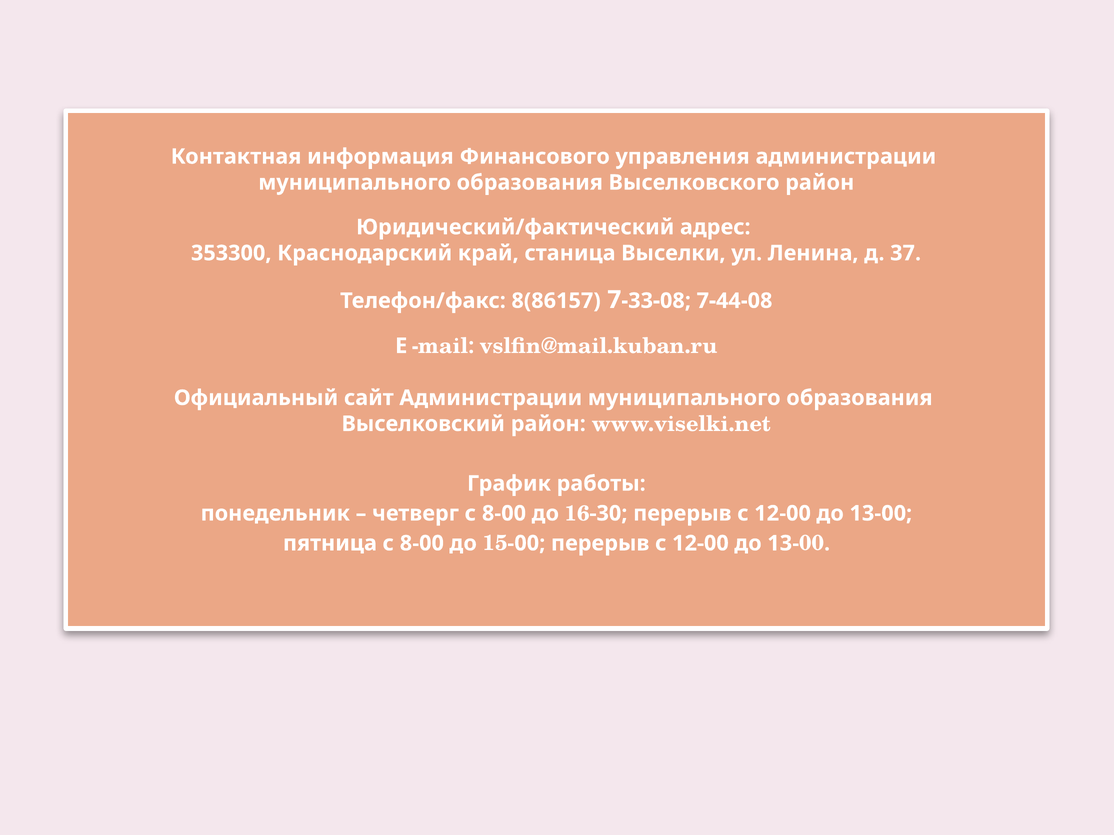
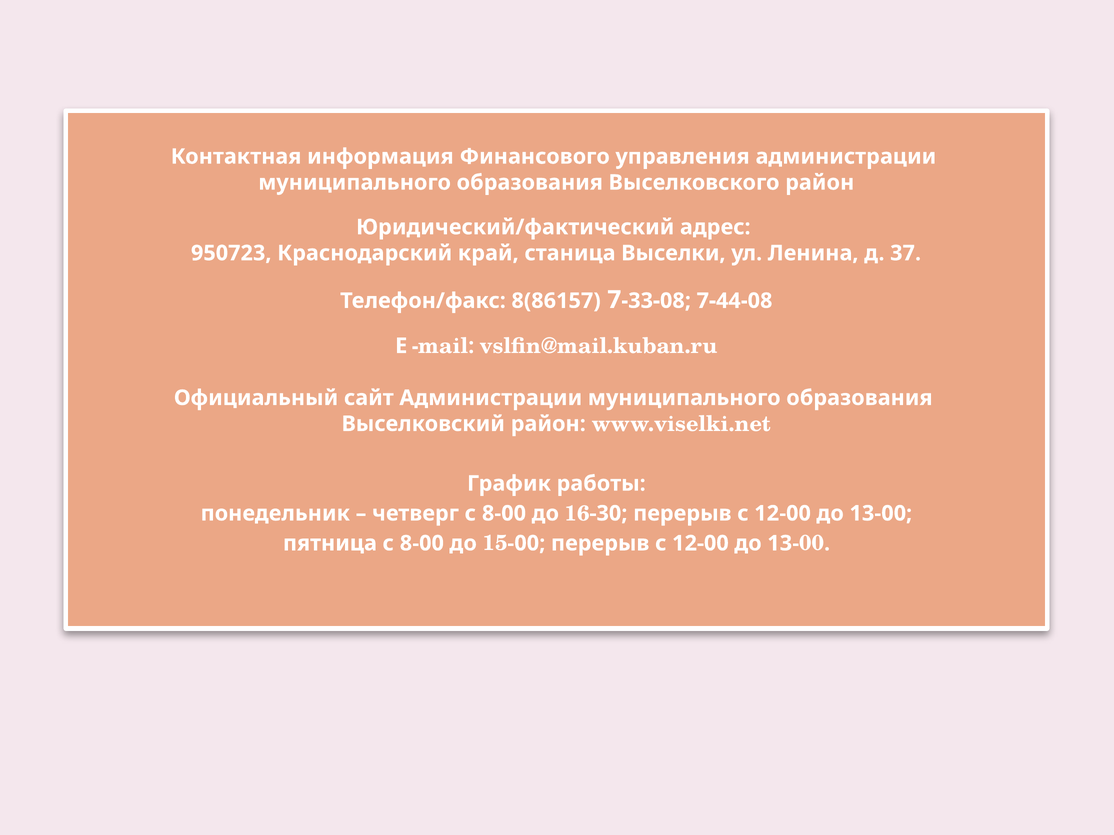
353300: 353300 -> 950723
